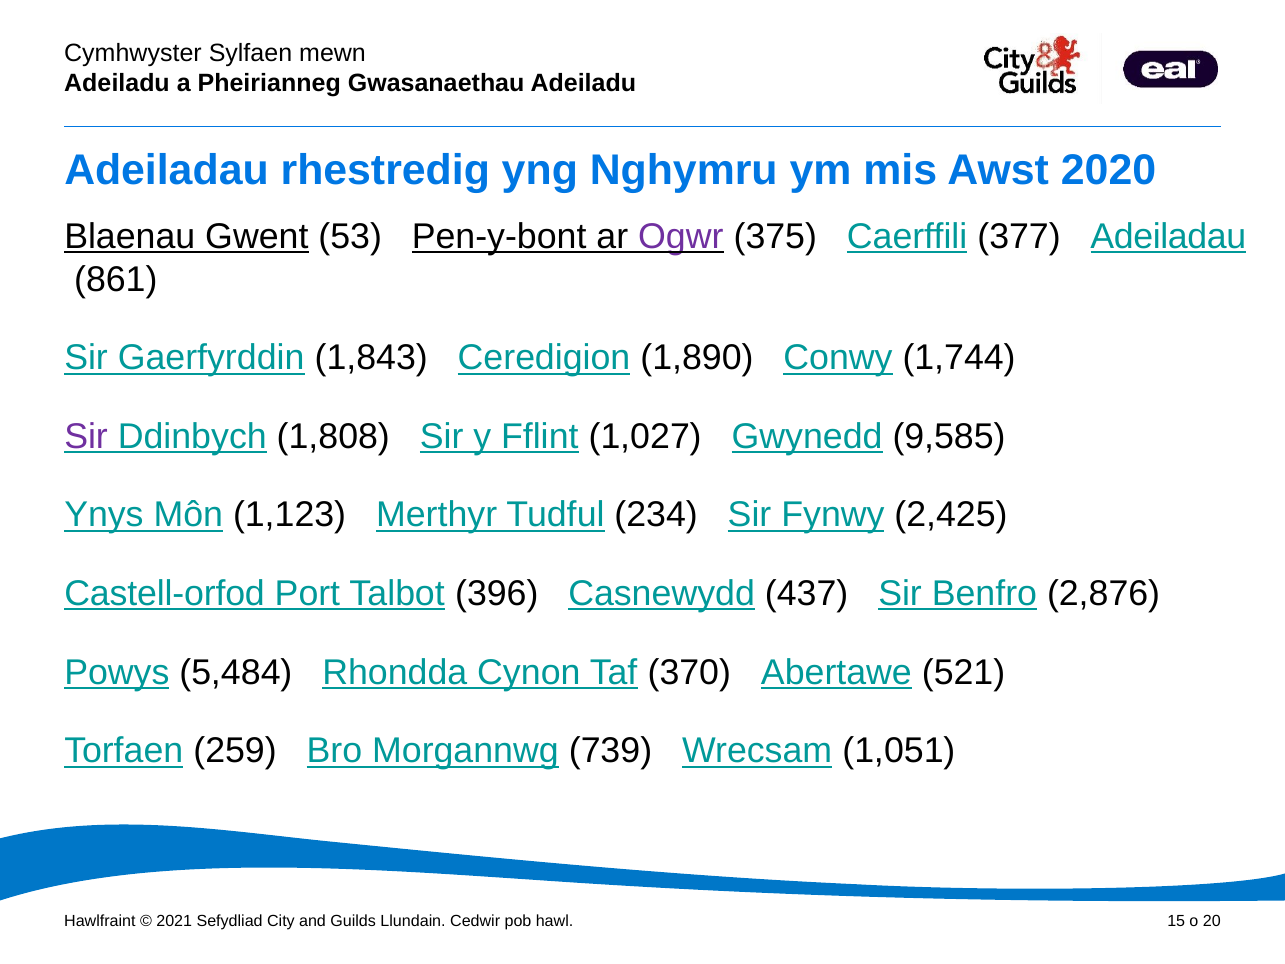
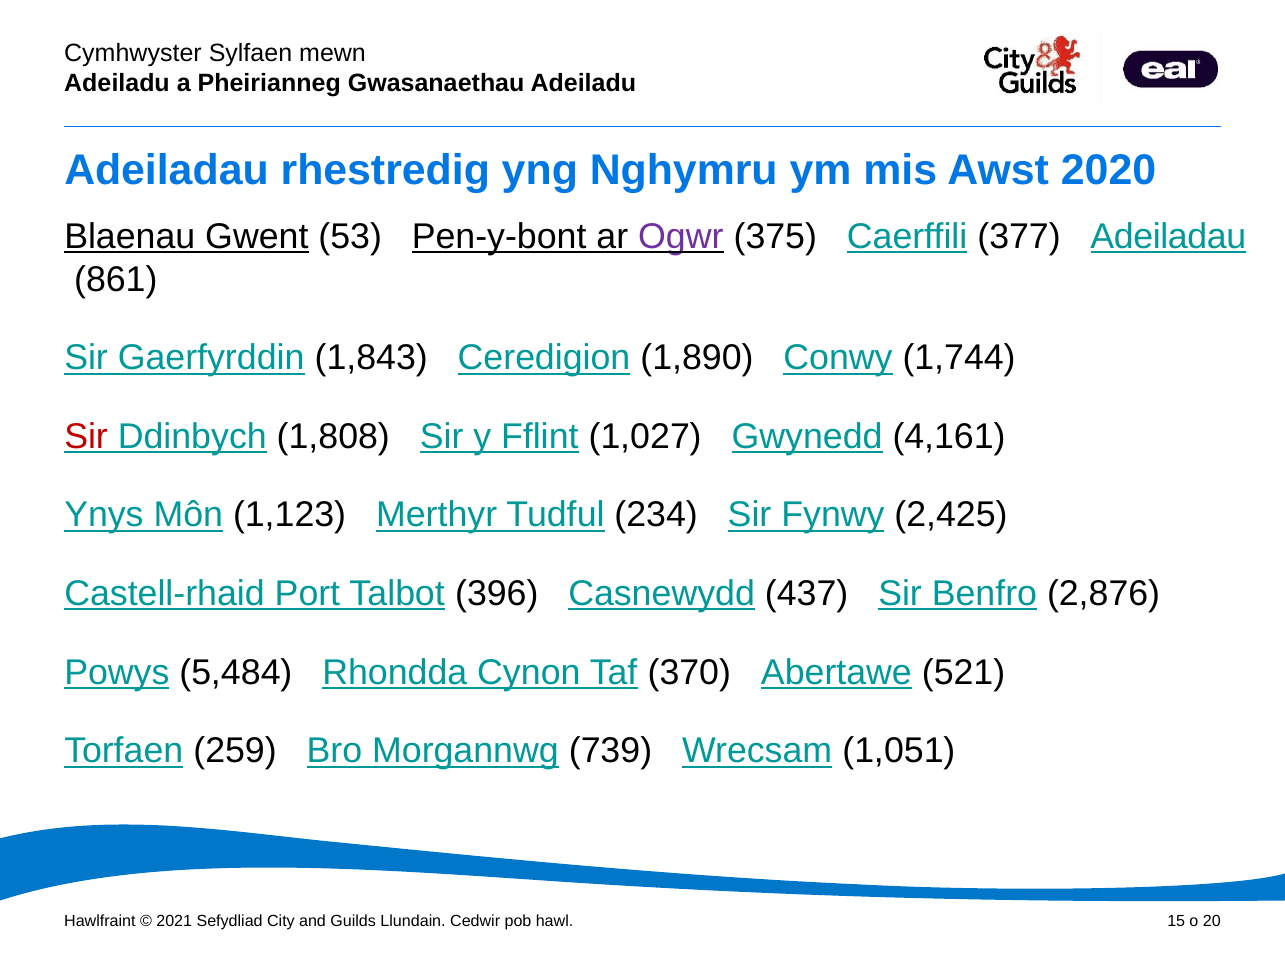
Sir at (86, 436) colour: purple -> red
9,585: 9,585 -> 4,161
Castell-orfod: Castell-orfod -> Castell-rhaid
